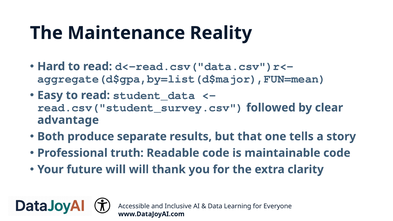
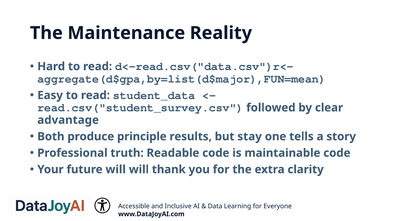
separate: separate -> principle
that: that -> stay
